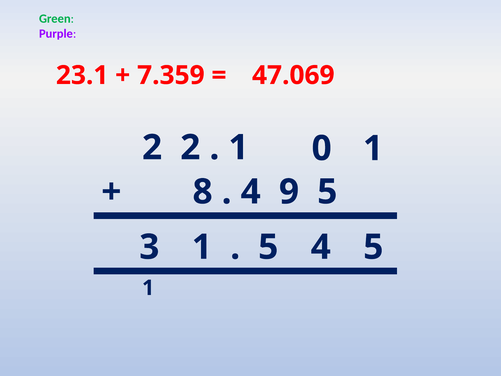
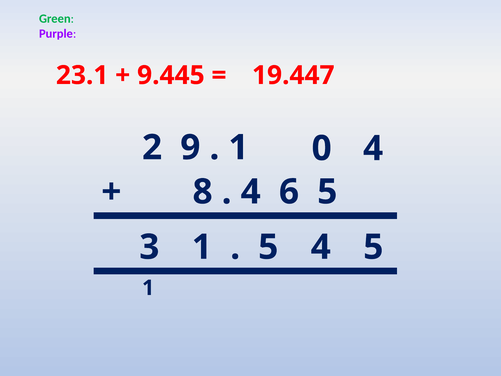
7.359: 7.359 -> 9.445
47.069: 47.069 -> 19.447
2 2: 2 -> 9
0 1: 1 -> 4
9: 9 -> 6
